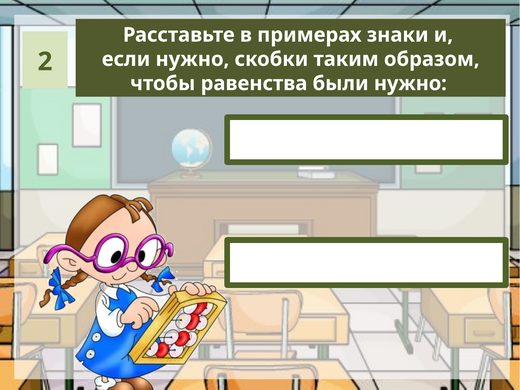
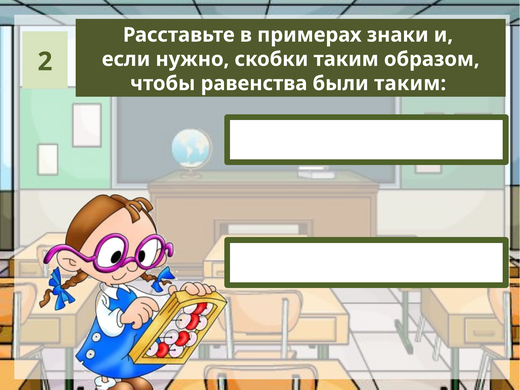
были нужно: нужно -> таким
